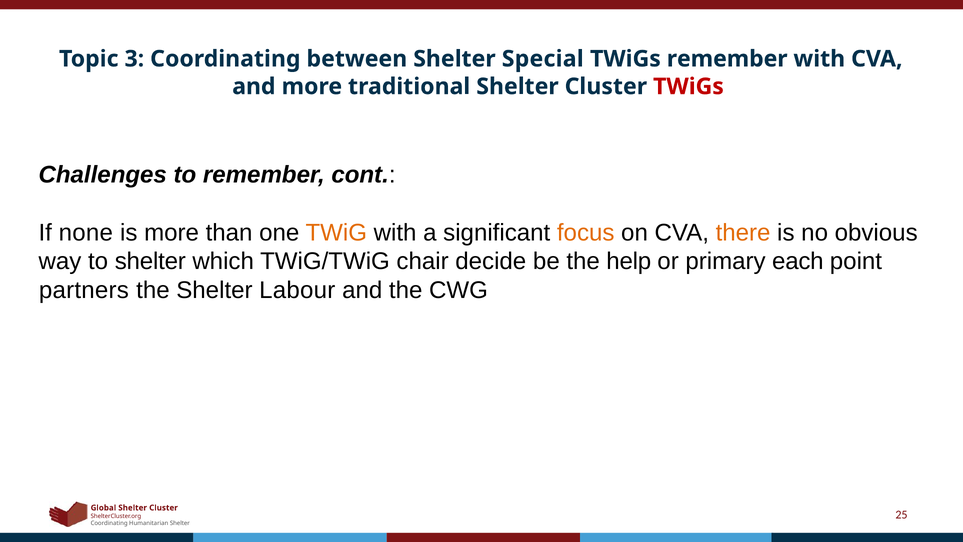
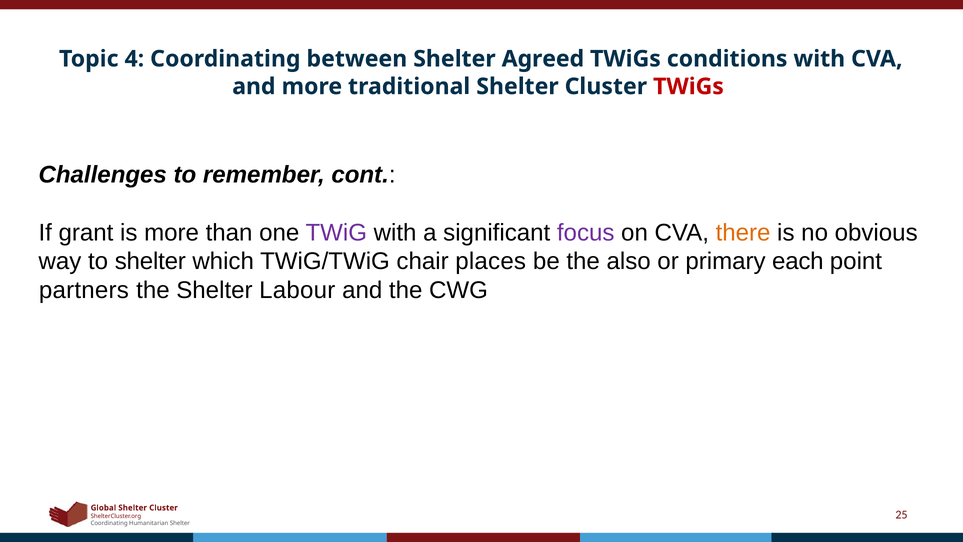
3: 3 -> 4
Special: Special -> Agreed
TWiGs remember: remember -> conditions
none: none -> grant
TWiG colour: orange -> purple
focus colour: orange -> purple
decide: decide -> places
help: help -> also
